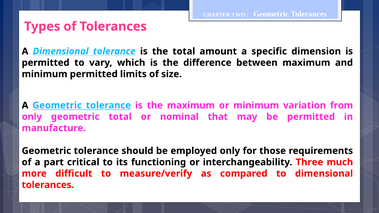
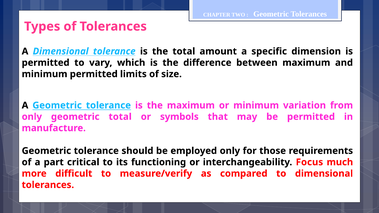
nominal: nominal -> symbols
Three: Three -> Focus
